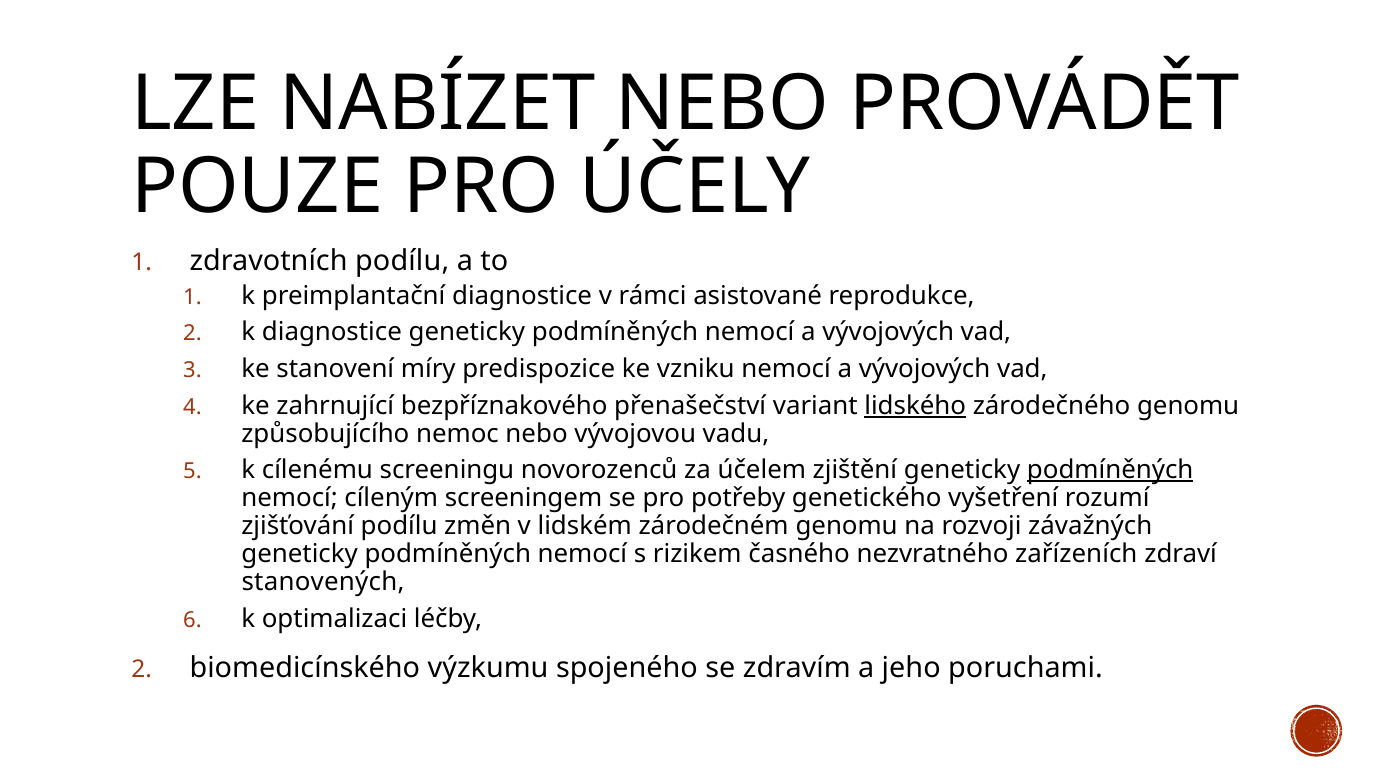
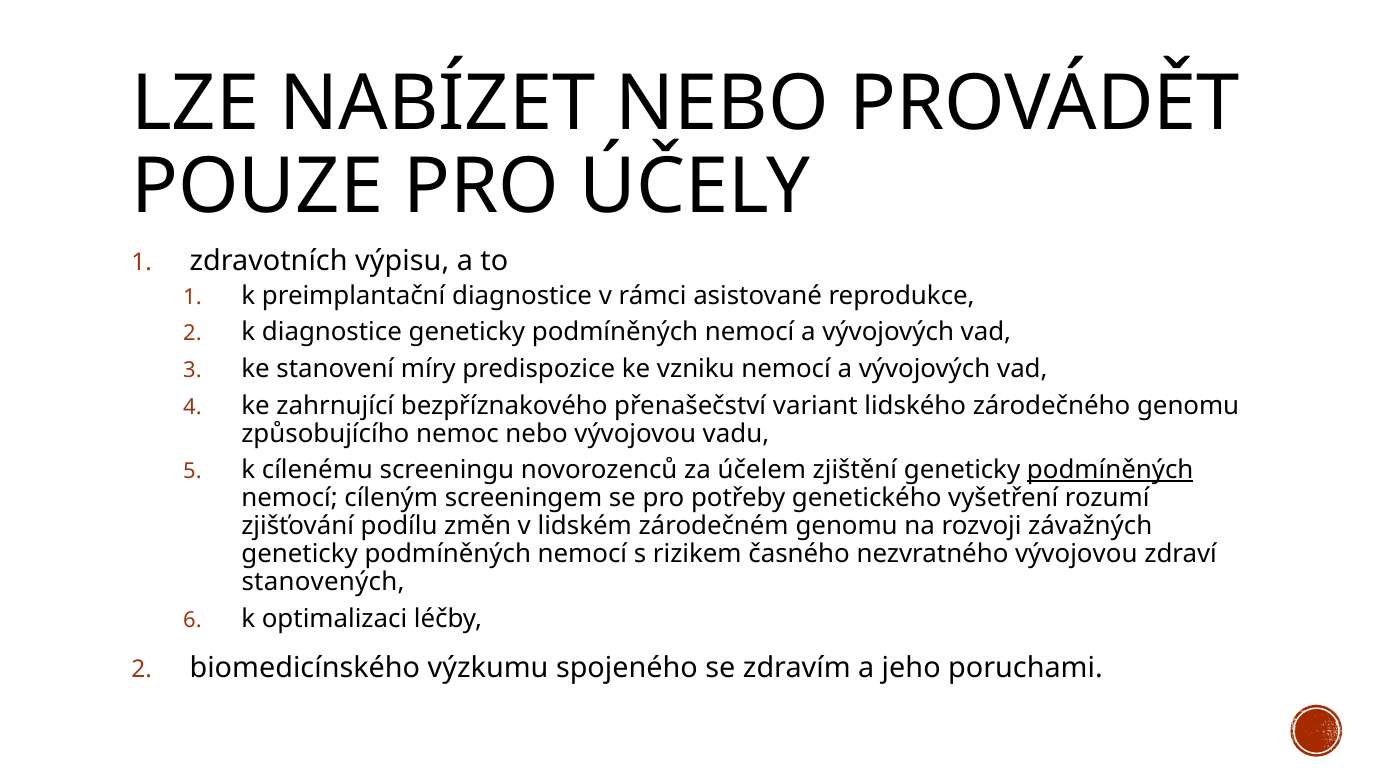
zdravotních podílu: podílu -> výpisu
lidského underline: present -> none
nezvratného zařízeních: zařízeních -> vývojovou
